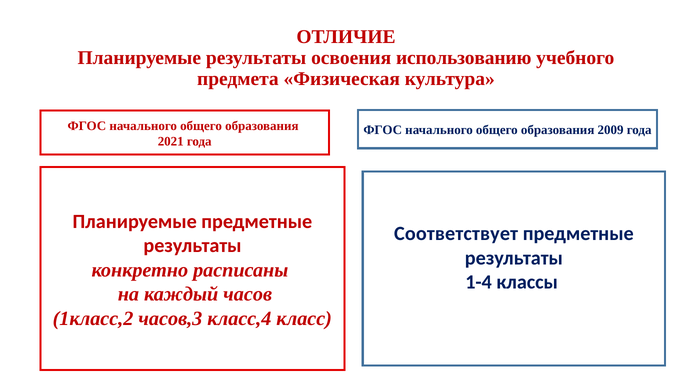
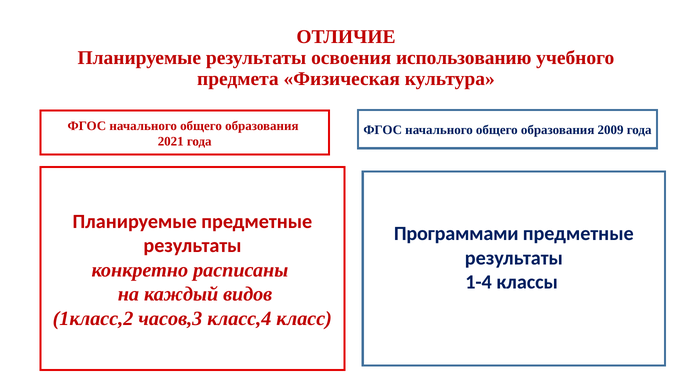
Соответствует: Соответствует -> Программами
часов: часов -> видов
